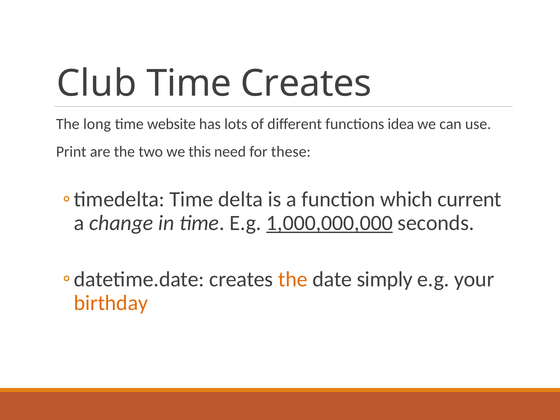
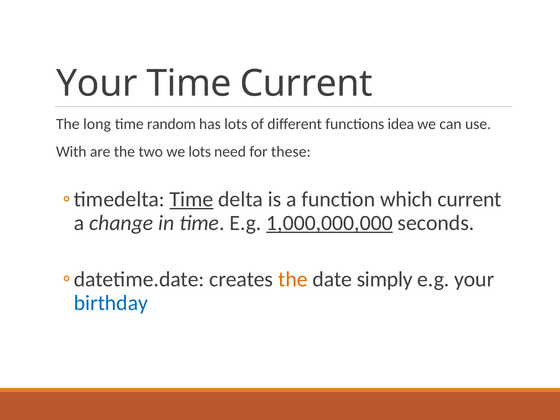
Club at (97, 84): Club -> Your
Time Creates: Creates -> Current
website: website -> random
Print: Print -> With
we this: this -> lots
Time at (191, 199) underline: none -> present
birthday colour: orange -> blue
